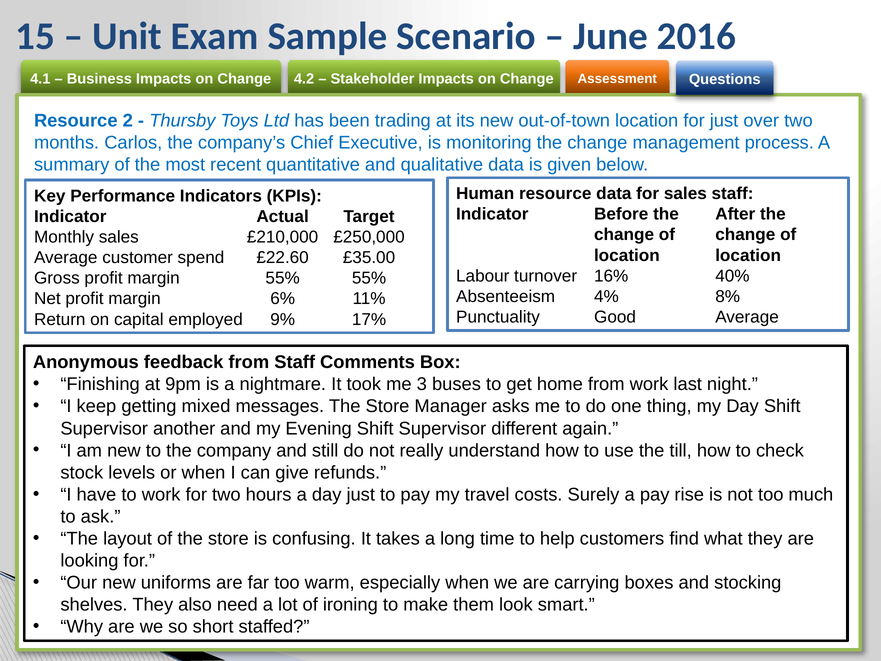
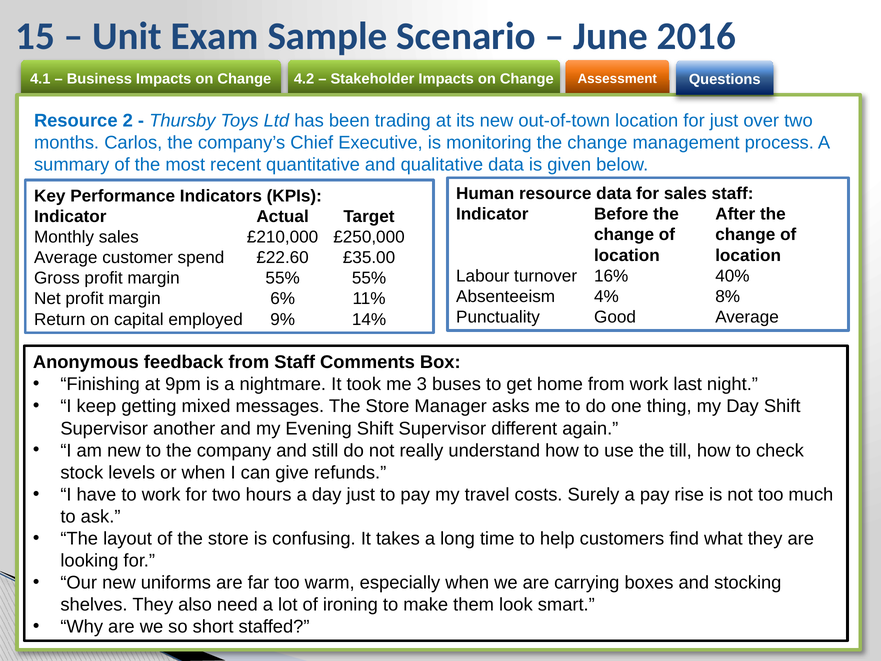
17%: 17% -> 14%
